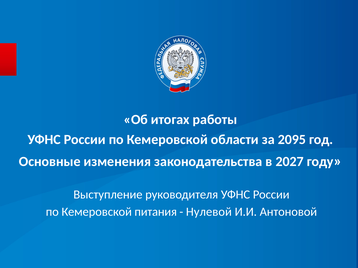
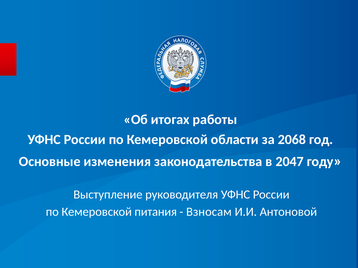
2095: 2095 -> 2068
2027: 2027 -> 2047
Нулевой: Нулевой -> Взносам
